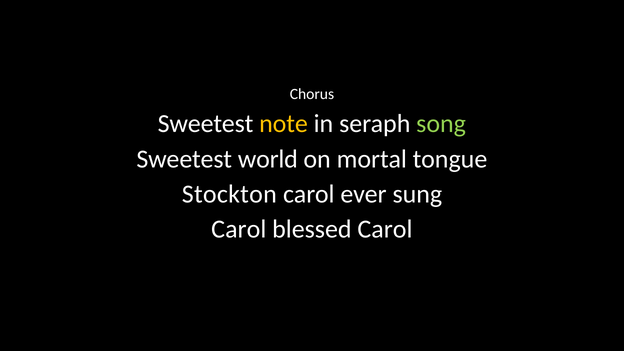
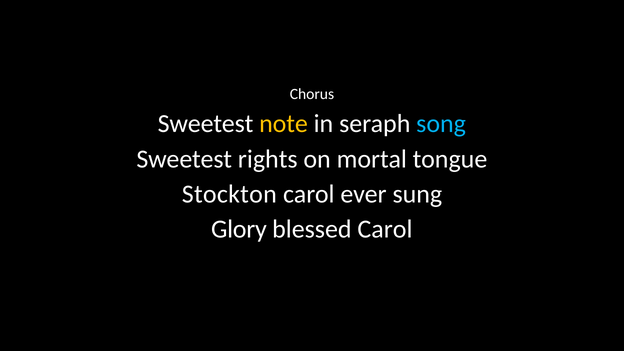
song colour: light green -> light blue
world: world -> rights
Carol at (239, 229): Carol -> Glory
